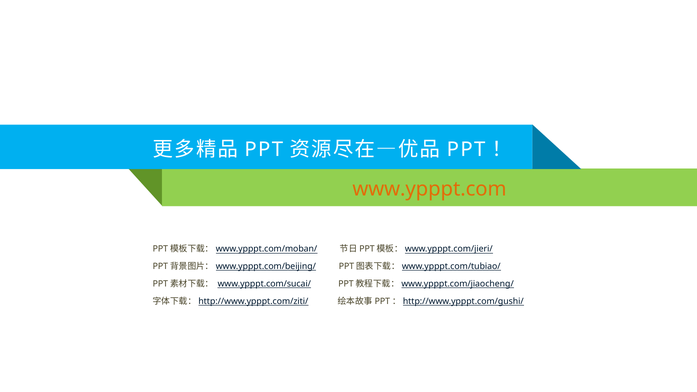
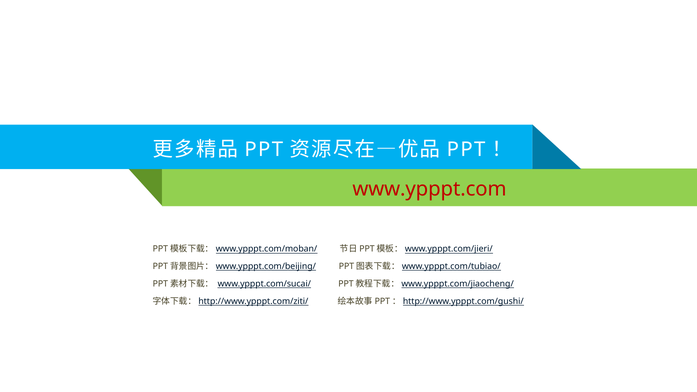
www.ypppt.com colour: orange -> red
